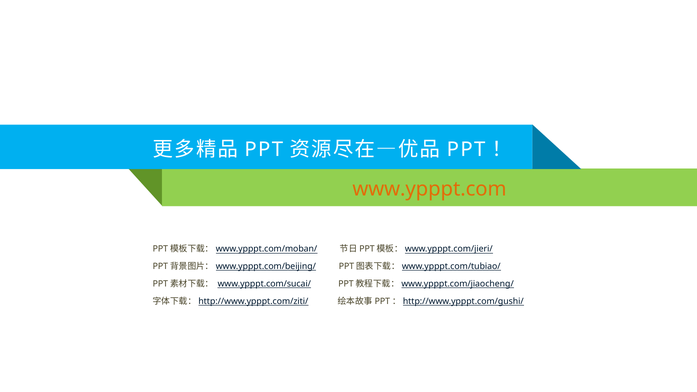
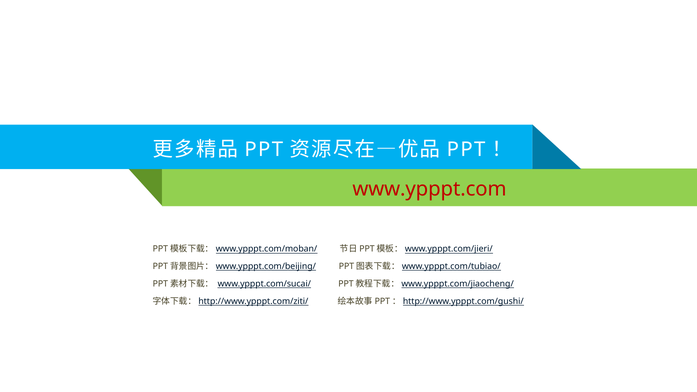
www.ypppt.com colour: orange -> red
